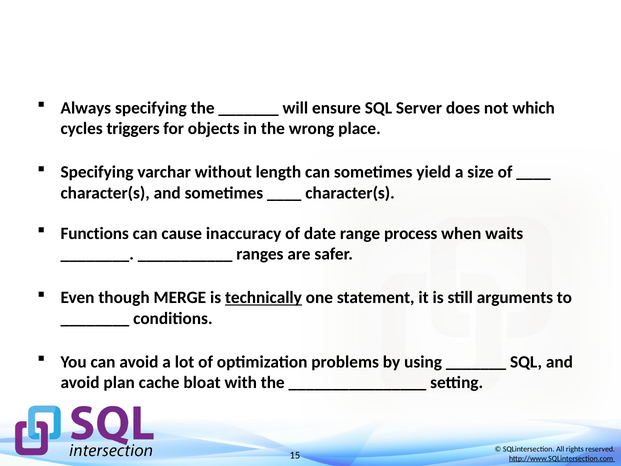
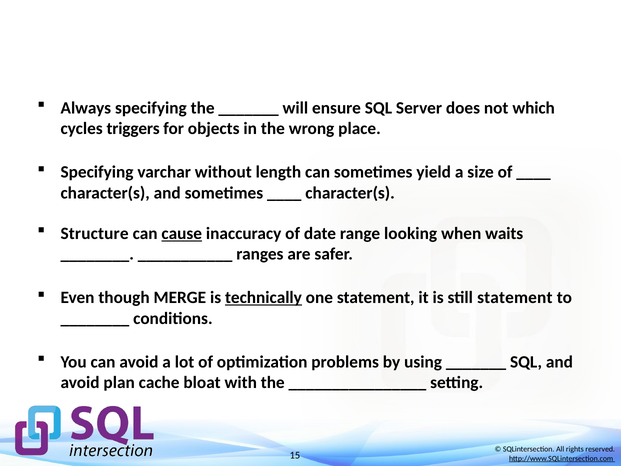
Functions: Functions -> Structure
cause underline: none -> present
process: process -> looking
still arguments: arguments -> statement
